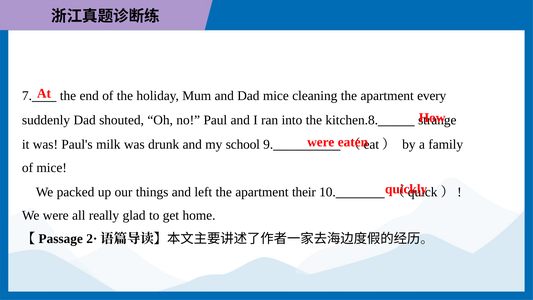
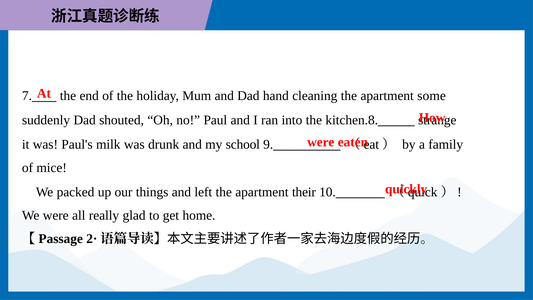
Dad mice: mice -> hand
every: every -> some
